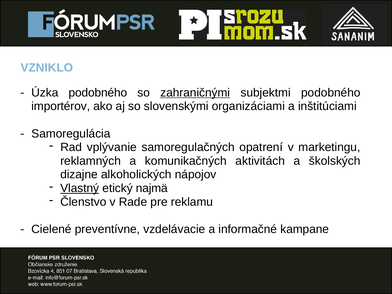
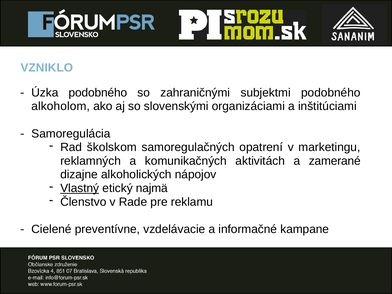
zahraničnými underline: present -> none
importérov: importérov -> alkoholom
vplývanie: vplývanie -> školskom
školských: školských -> zamerané
